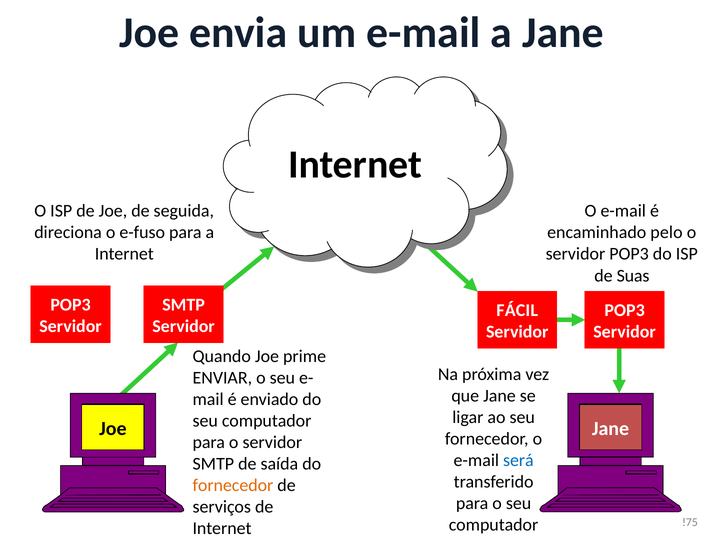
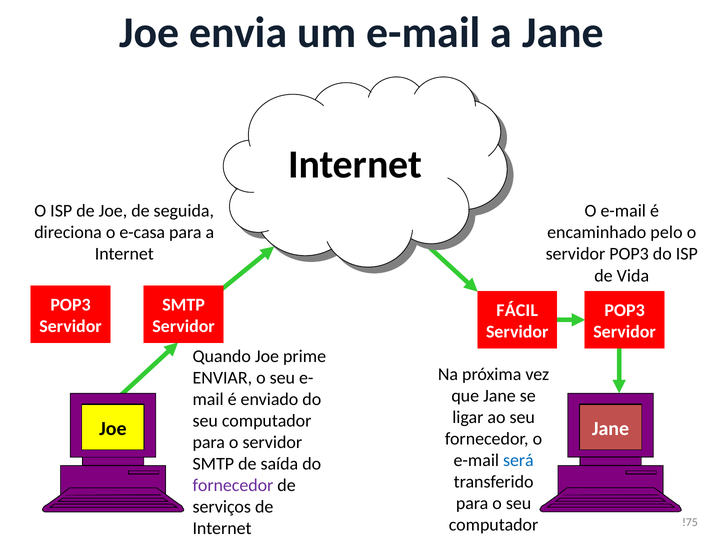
e-fuso: e-fuso -> e-casa
Suas: Suas -> Vida
fornecedor at (233, 486) colour: orange -> purple
